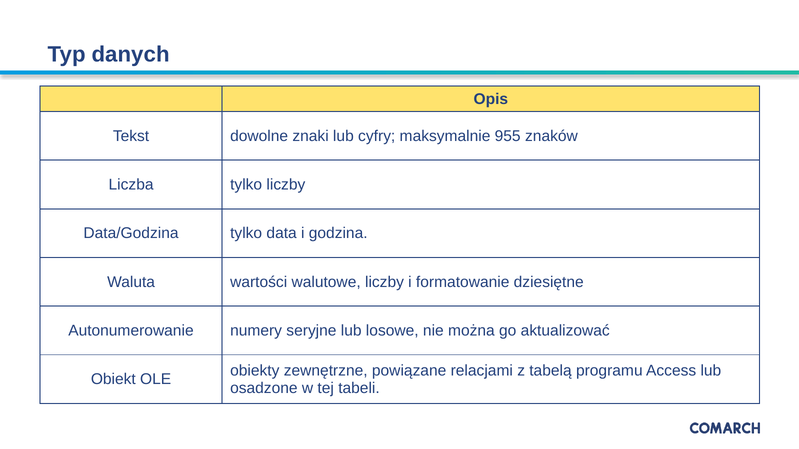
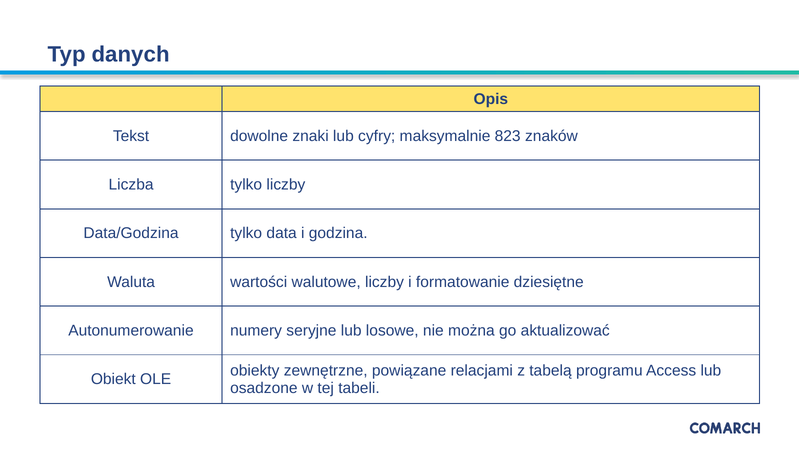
955: 955 -> 823
